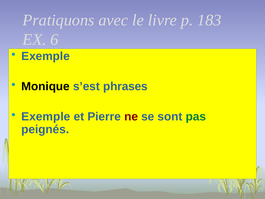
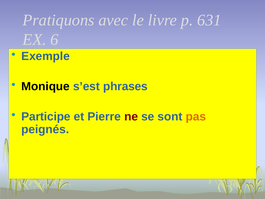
183: 183 -> 631
Exemple at (46, 117): Exemple -> Participe
pas colour: green -> orange
